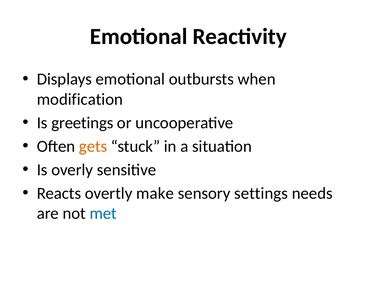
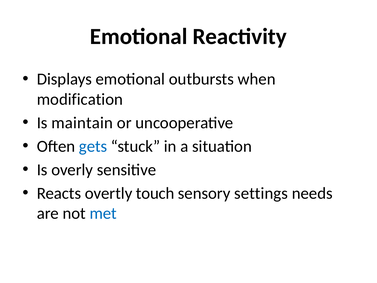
greetings: greetings -> maintain
gets colour: orange -> blue
make: make -> touch
